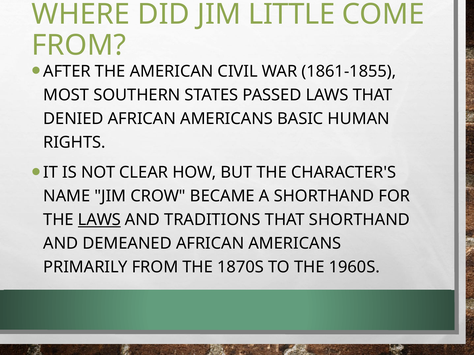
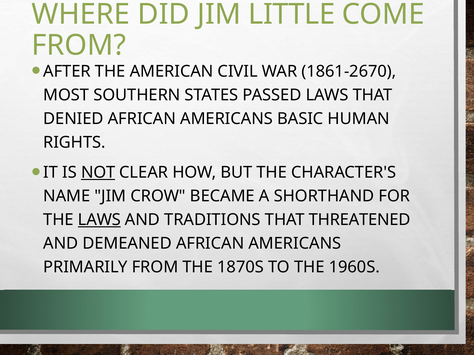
1861-1855: 1861-1855 -> 1861-2670
NOT underline: none -> present
THAT SHORTHAND: SHORTHAND -> THREATENED
